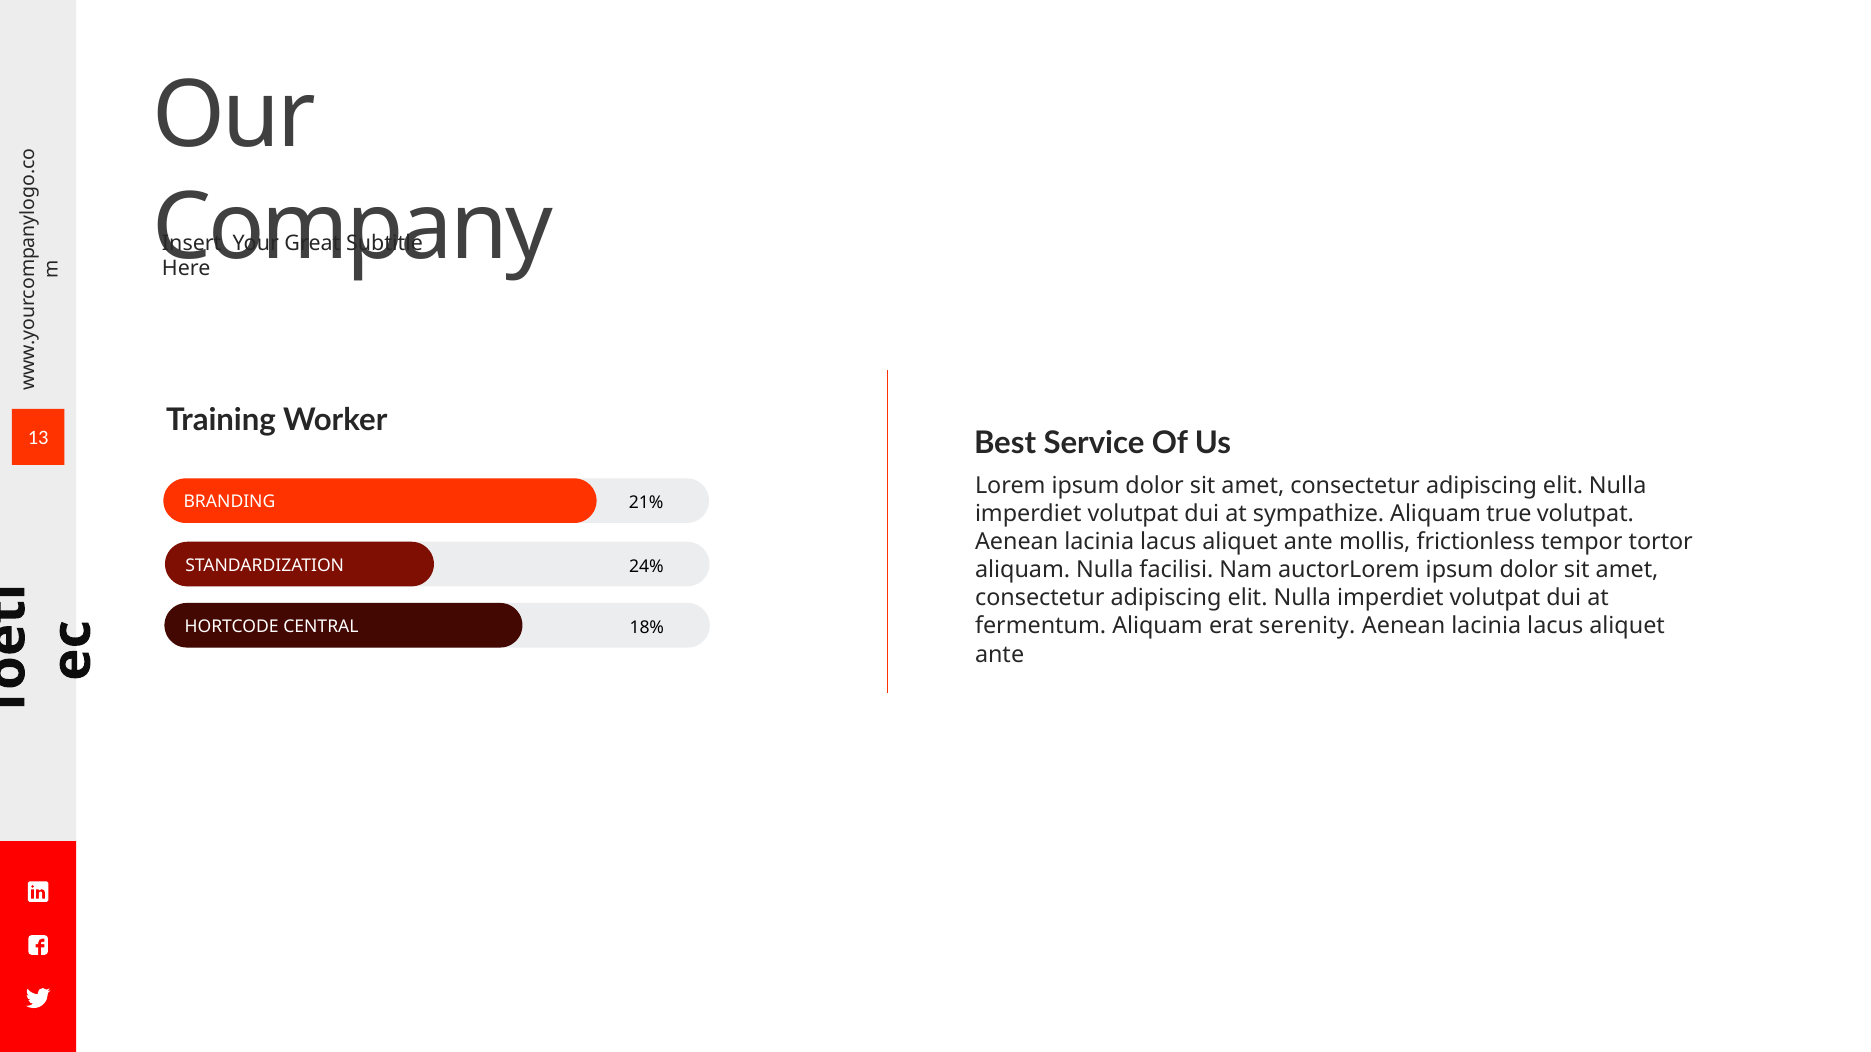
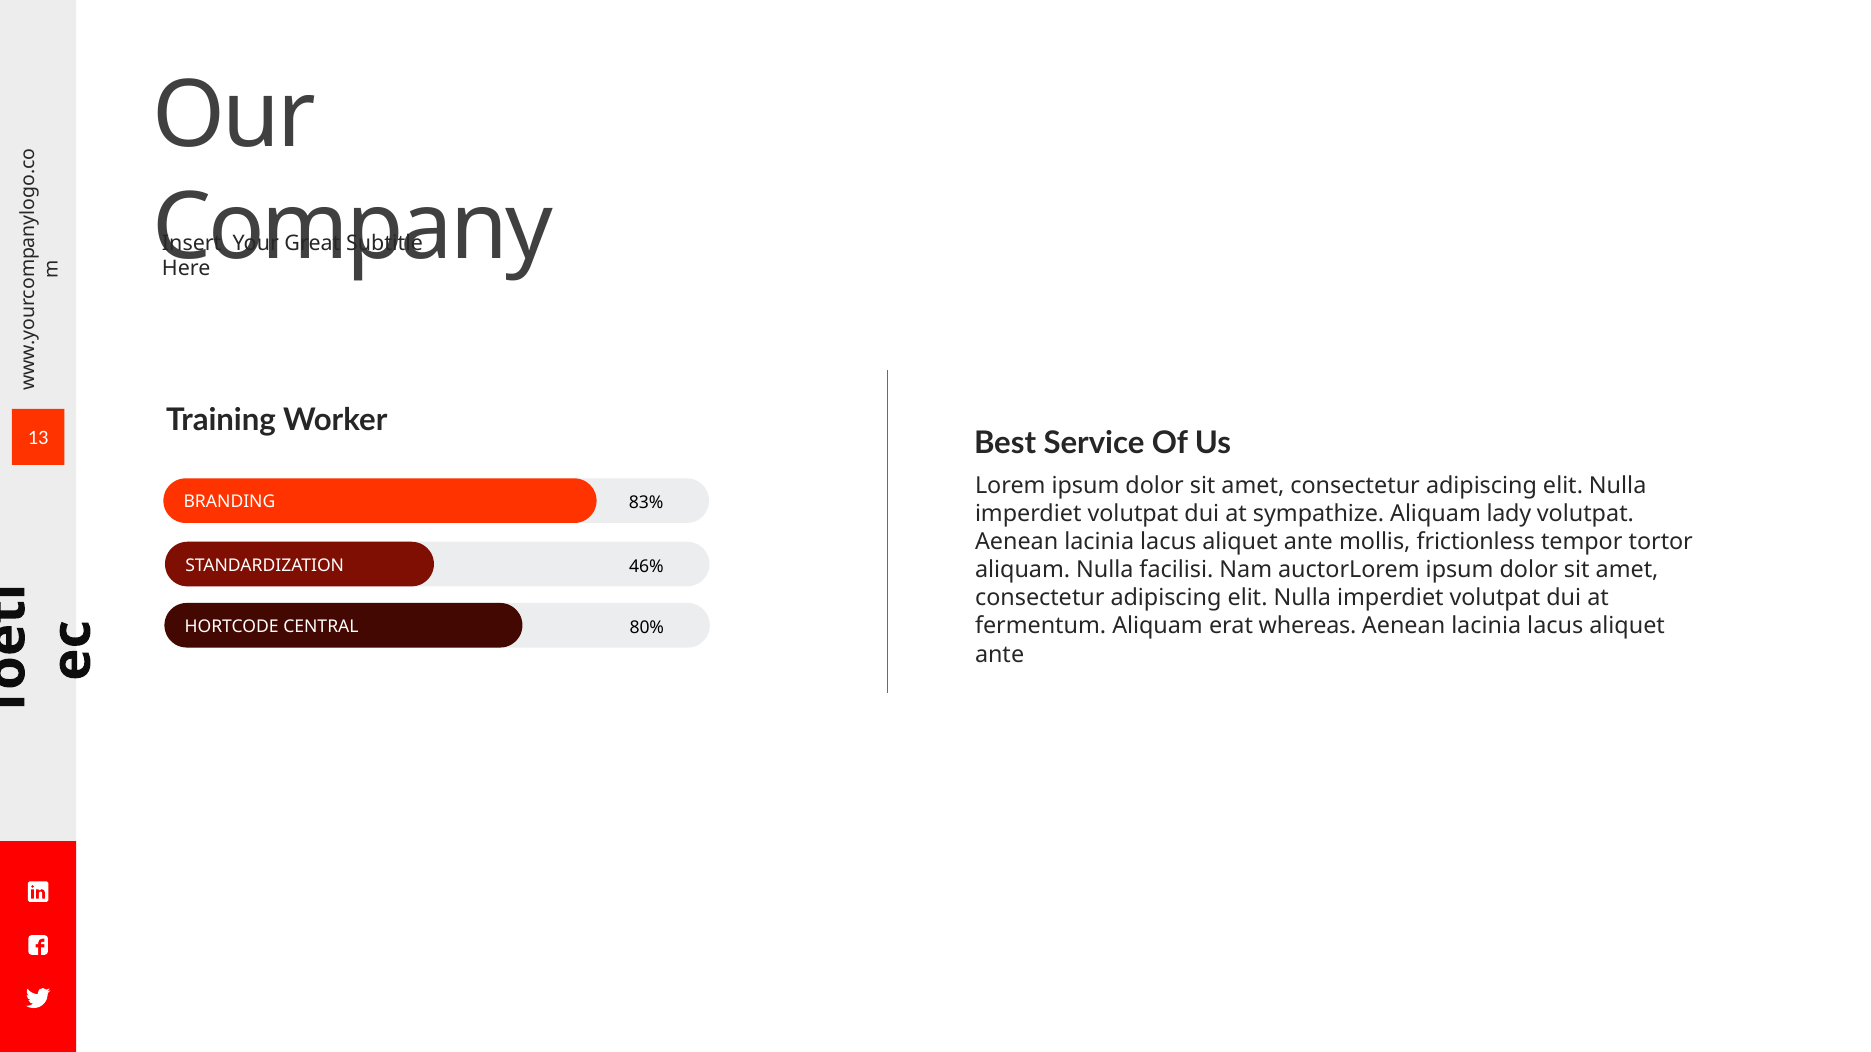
21%: 21% -> 83%
true: true -> lady
24%: 24% -> 46%
serenity: serenity -> whereas
18%: 18% -> 80%
